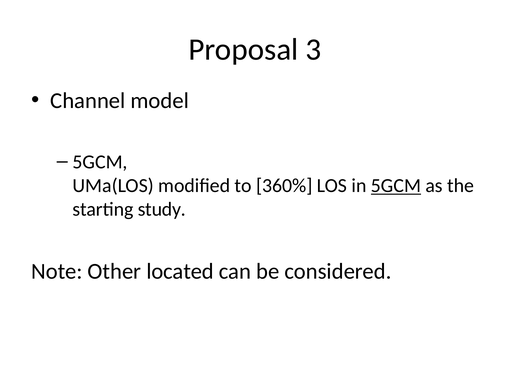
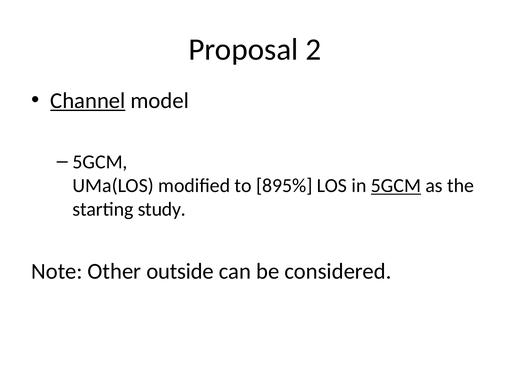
3: 3 -> 2
Channel underline: none -> present
360%: 360% -> 895%
located: located -> outside
